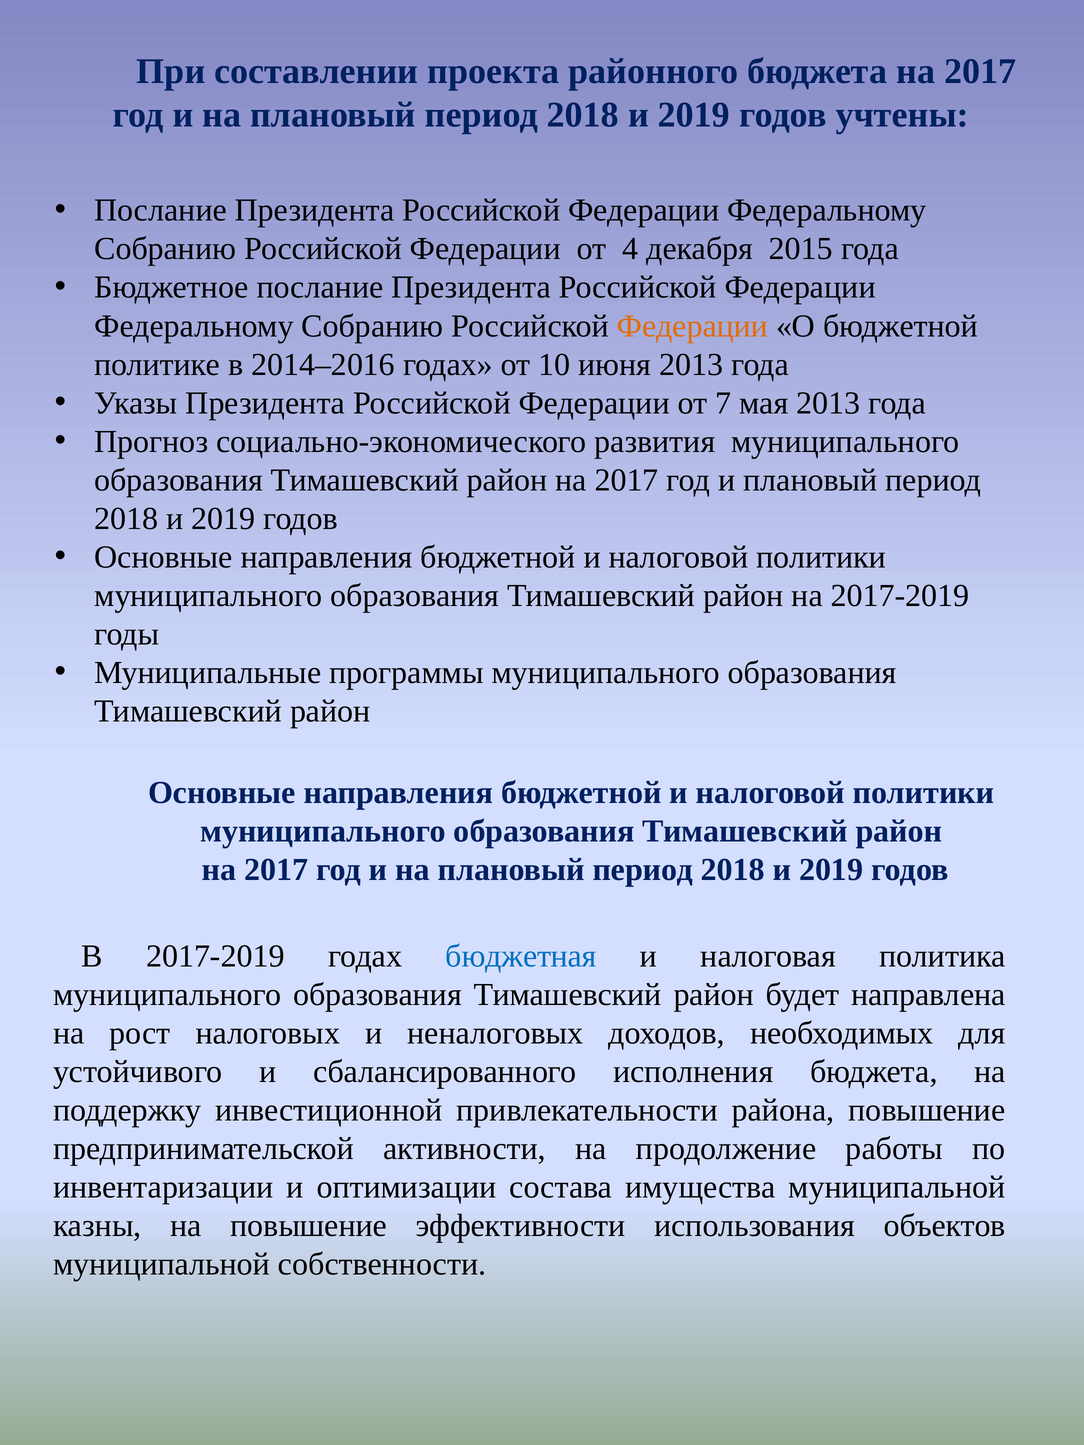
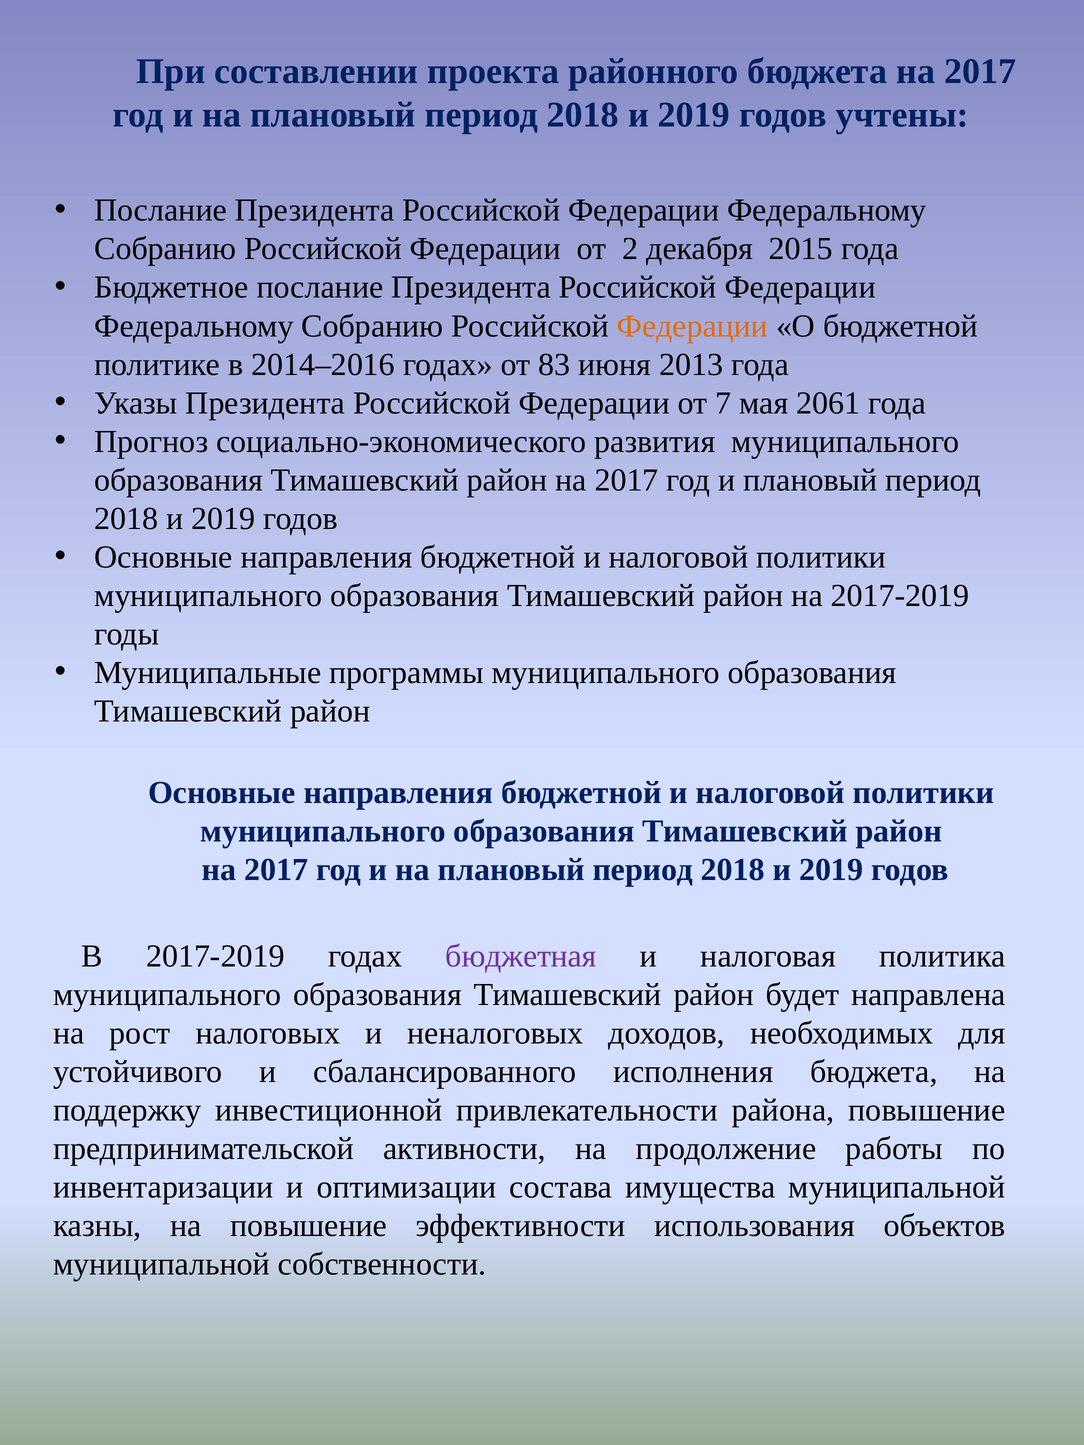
4: 4 -> 2
10: 10 -> 83
мая 2013: 2013 -> 2061
бюджетная colour: blue -> purple
